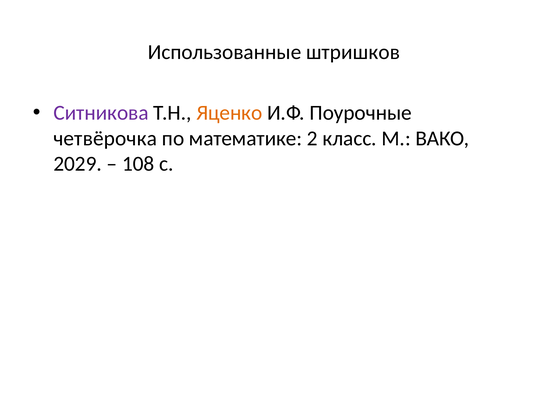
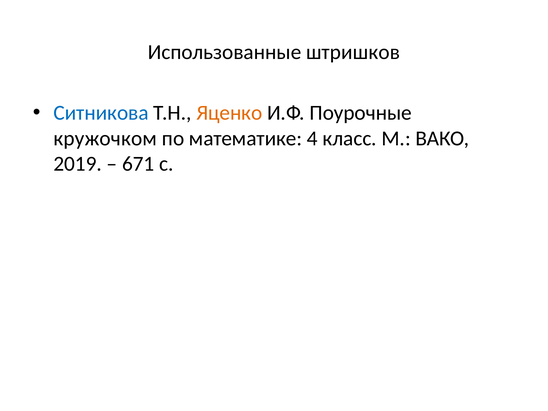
Ситникова colour: purple -> blue
четвёрочка: четвёрочка -> кружочком
2: 2 -> 4
2029: 2029 -> 2019
108: 108 -> 671
